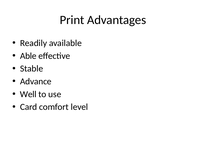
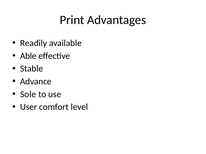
Well: Well -> Sole
Card: Card -> User
